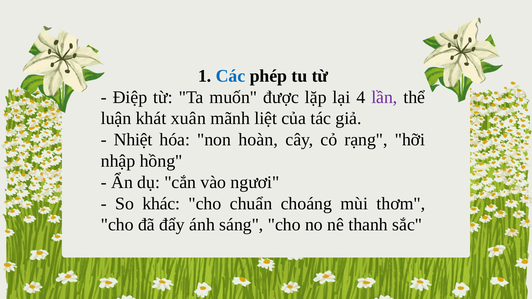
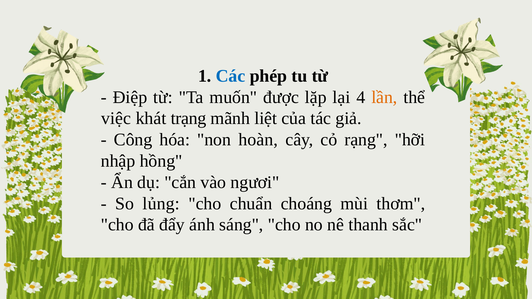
lần colour: purple -> orange
luận: luận -> việc
xuân: xuân -> trạng
Nhiệt: Nhiệt -> Công
khác: khác -> lủng
